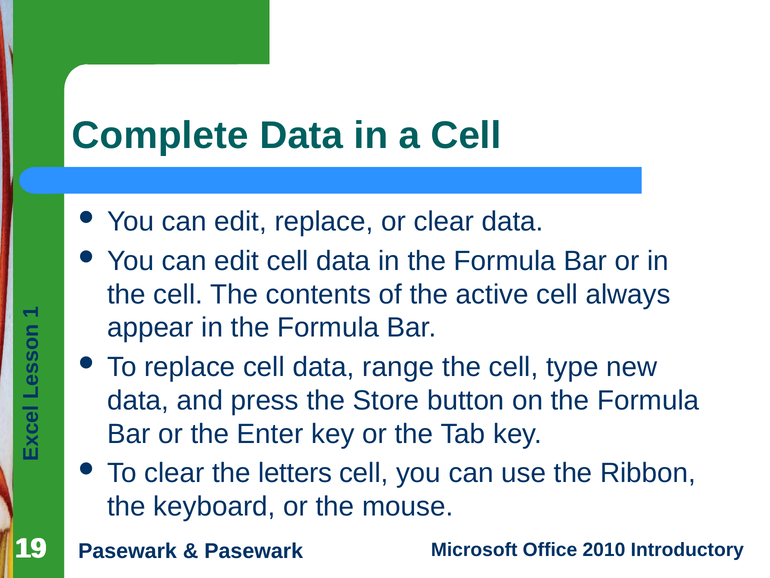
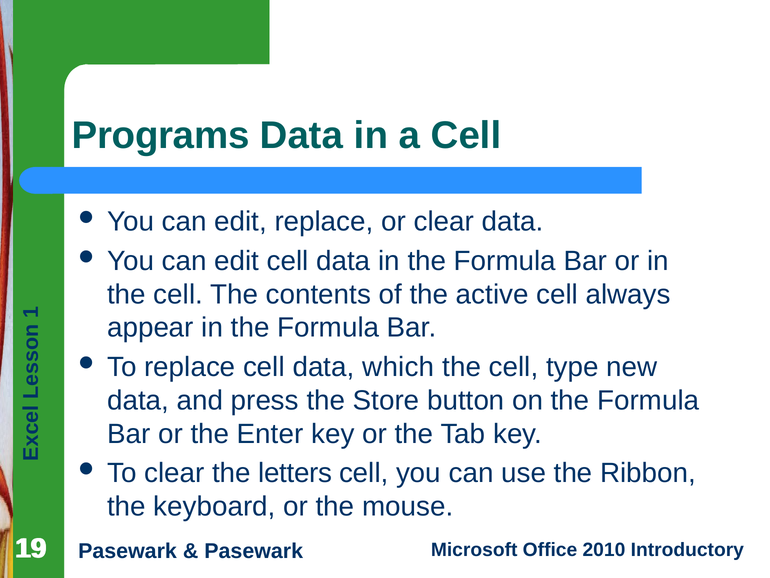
Complete: Complete -> Programs
range: range -> which
